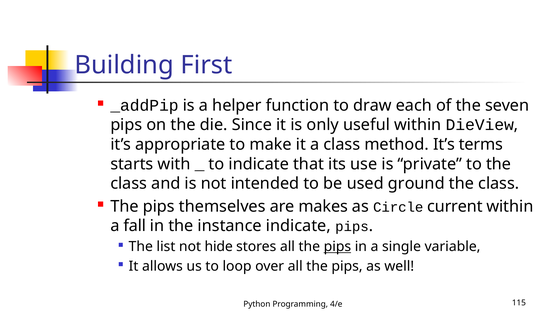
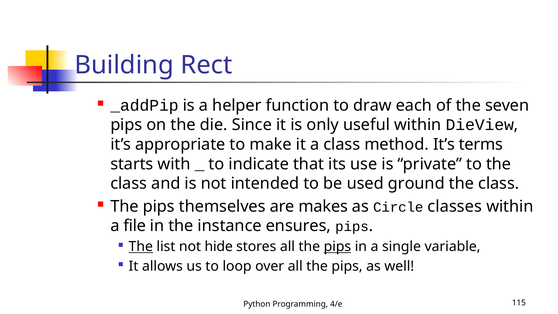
First: First -> Rect
current: current -> classes
fall: fall -> file
instance indicate: indicate -> ensures
The at (141, 247) underline: none -> present
